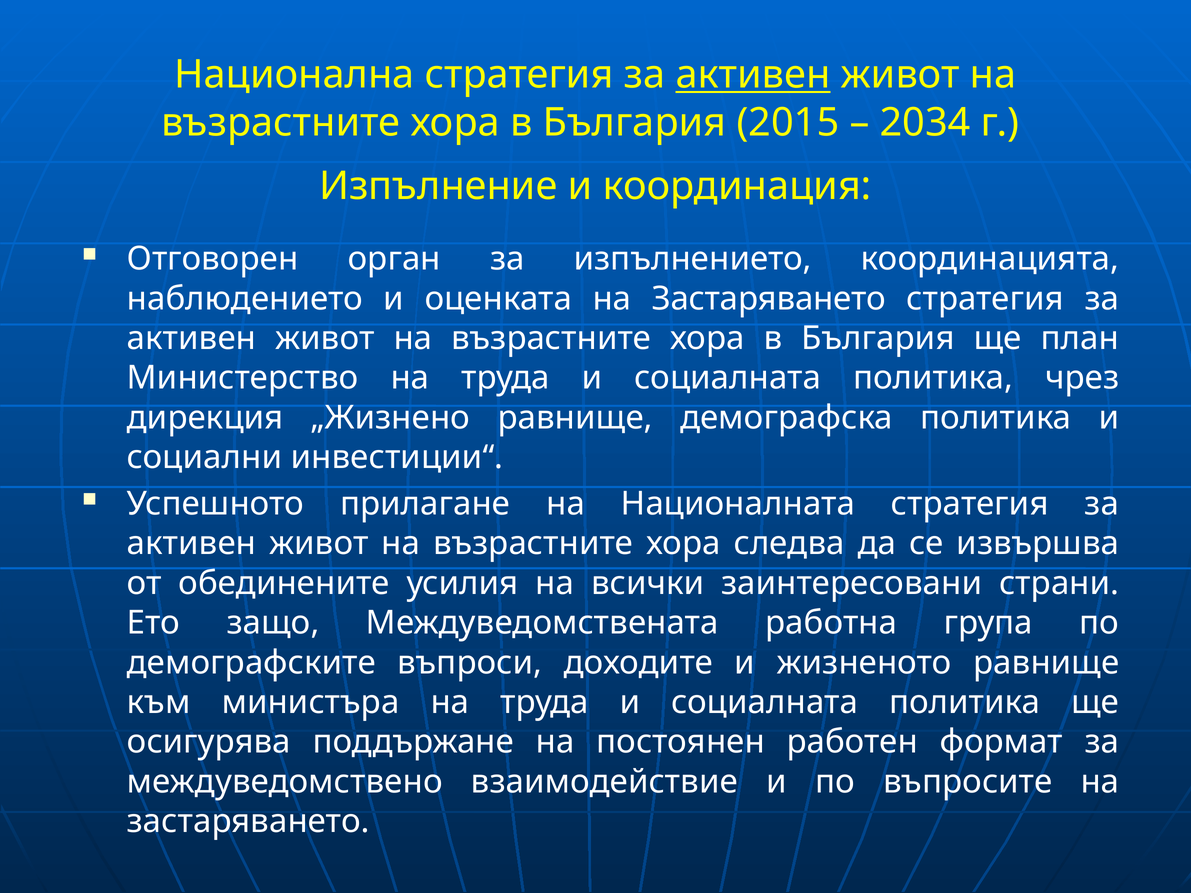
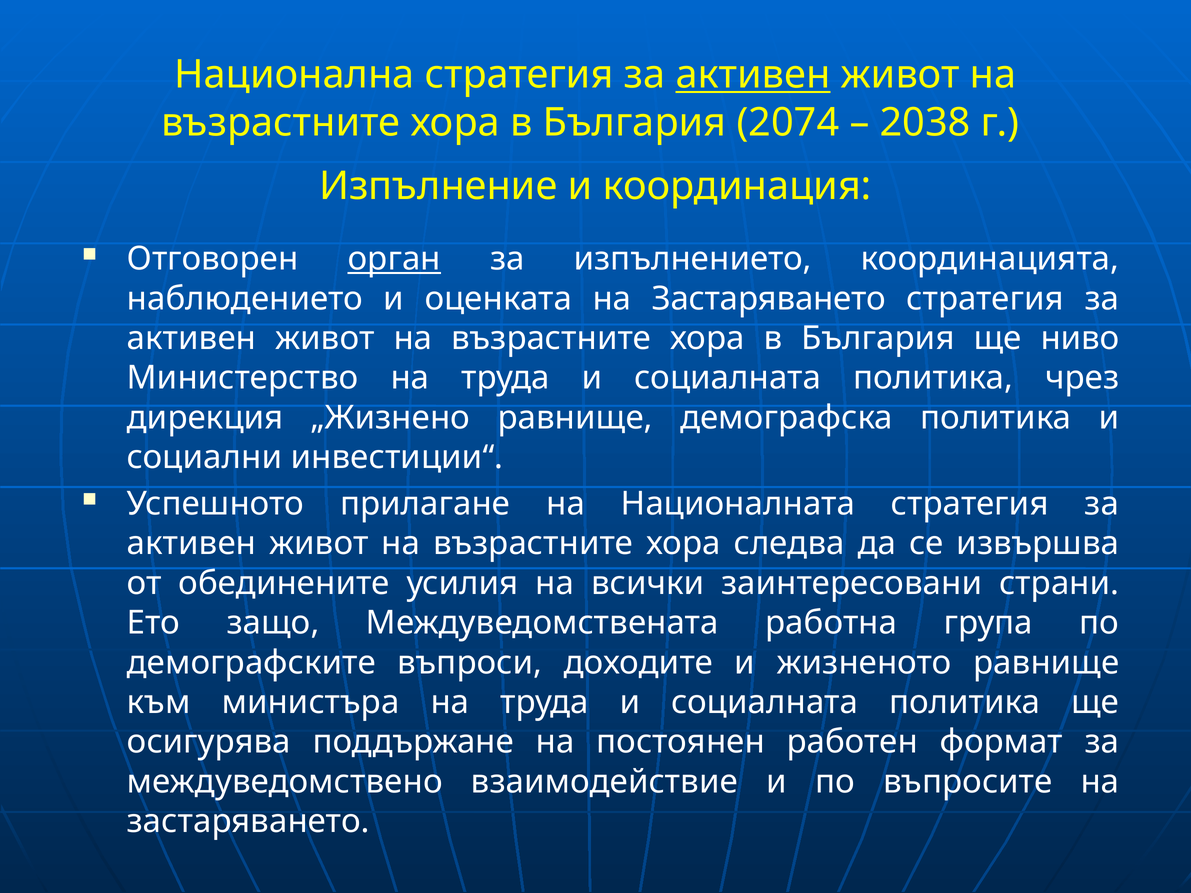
2015: 2015 -> 2074
2034: 2034 -> 2038
орган underline: none -> present
план: план -> ниво
